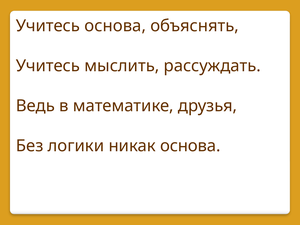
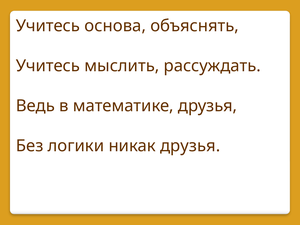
никак основа: основа -> друзья
